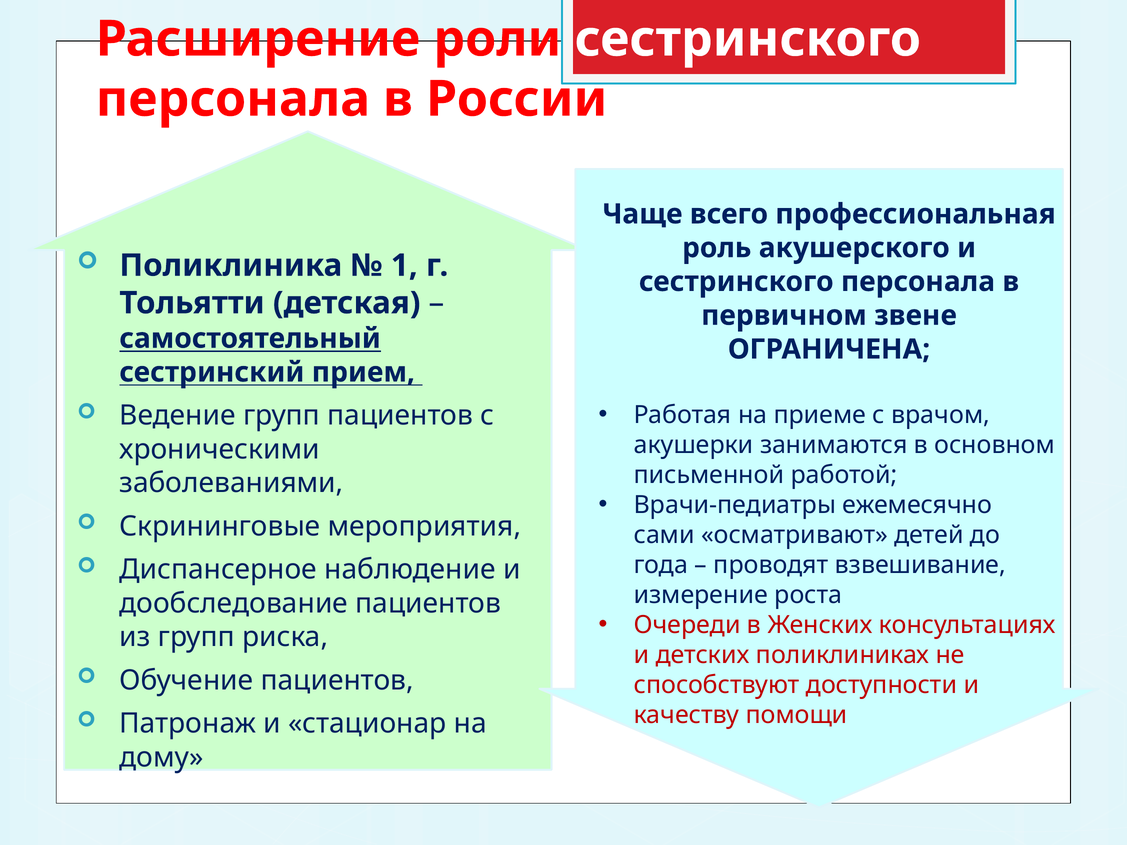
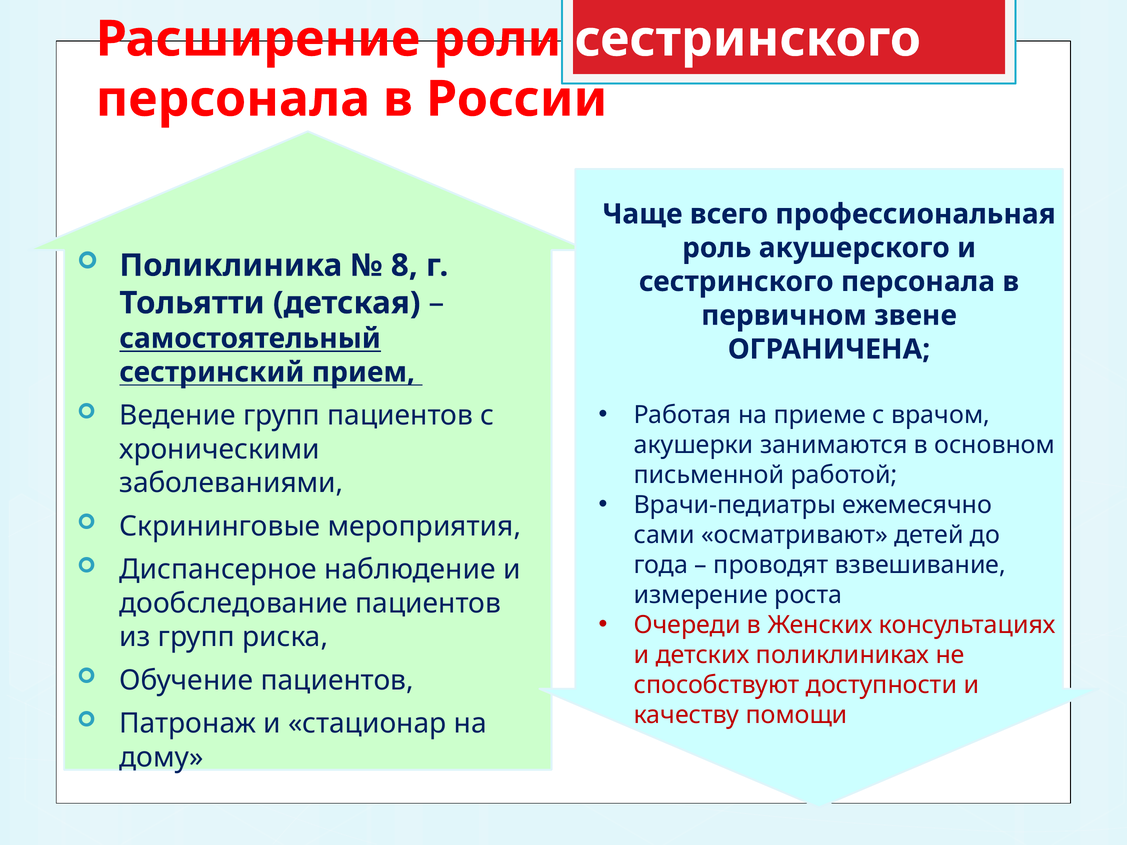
1: 1 -> 8
